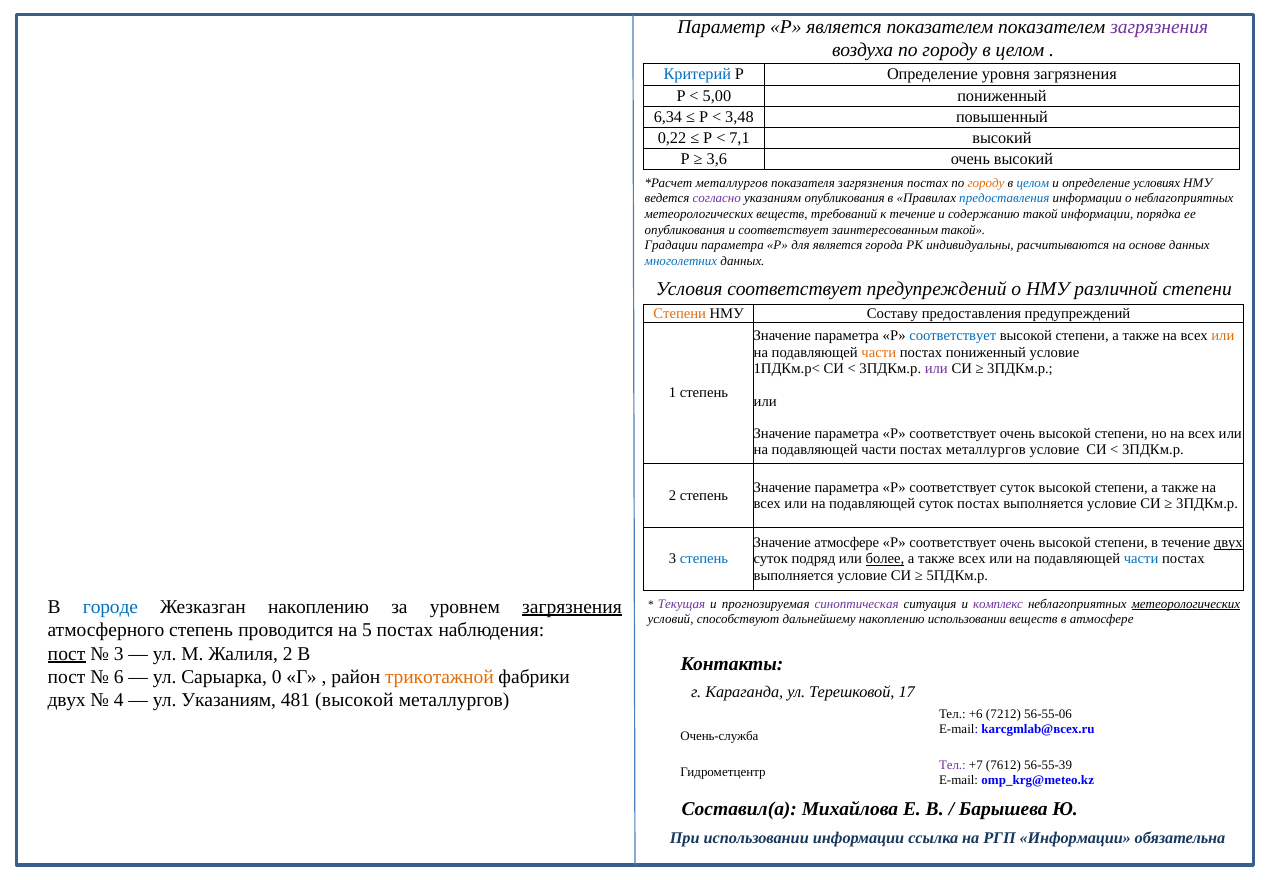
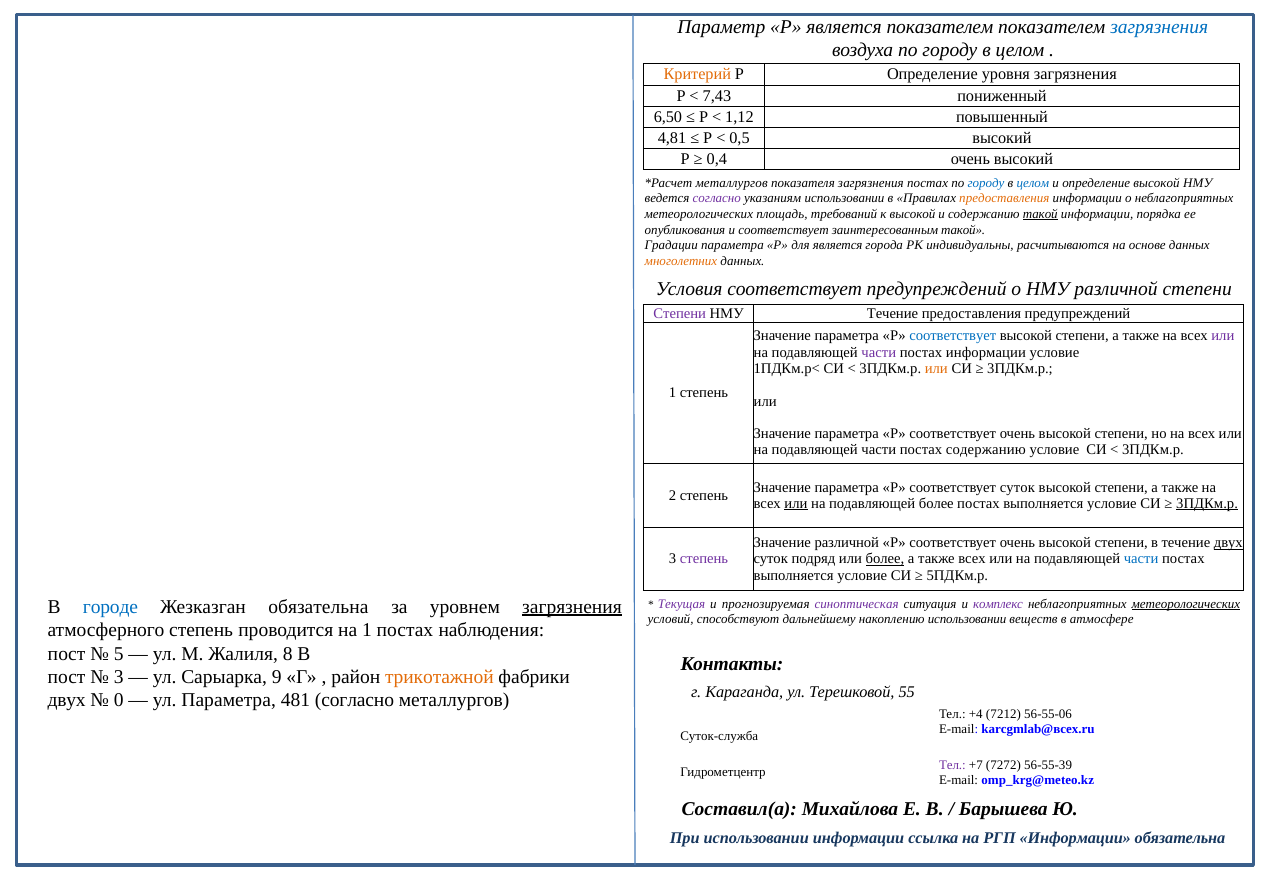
загрязнения at (1159, 27) colour: purple -> blue
Критерий colour: blue -> orange
5,00: 5,00 -> 7,43
6,34: 6,34 -> 6,50
3,48: 3,48 -> 1,12
0,22: 0,22 -> 4,81
7,1: 7,1 -> 0,5
3,6: 3,6 -> 0,4
городу at (986, 183) colour: orange -> blue
определение условиях: условиях -> высокой
указаниям опубликования: опубликования -> использовании
предоставления at (1004, 198) colour: blue -> orange
метеорологических веществ: веществ -> площадь
к течение: течение -> высокой
такой at (1040, 214) underline: none -> present
многолетних colour: blue -> orange
Степени at (680, 313) colour: orange -> purple
НМУ Составу: Составу -> Течение
или at (1223, 336) colour: orange -> purple
части at (879, 352) colour: orange -> purple
постах пониженный: пониженный -> информации
или at (936, 368) colour: purple -> orange
постах металлургов: металлургов -> содержанию
или at (796, 503) underline: none -> present
подавляющей суток: суток -> более
3ПДКм.р at (1207, 503) underline: none -> present
Значение атмосфере: атмосфере -> различной
степень at (704, 559) colour: blue -> purple
Жезказган накоплению: накоплению -> обязательна
на 5: 5 -> 1
пост at (67, 653) underline: present -> none
3 at (119, 653): 3 -> 5
Жалиля 2: 2 -> 8
6 at (119, 676): 6 -> 3
0: 0 -> 9
17: 17 -> 55
4: 4 -> 0
ул Указаниям: Указаниям -> Параметра
481 высокой: высокой -> согласно
+6: +6 -> +4
Очень-служба: Очень-служба -> Суток-служба
7612: 7612 -> 7272
